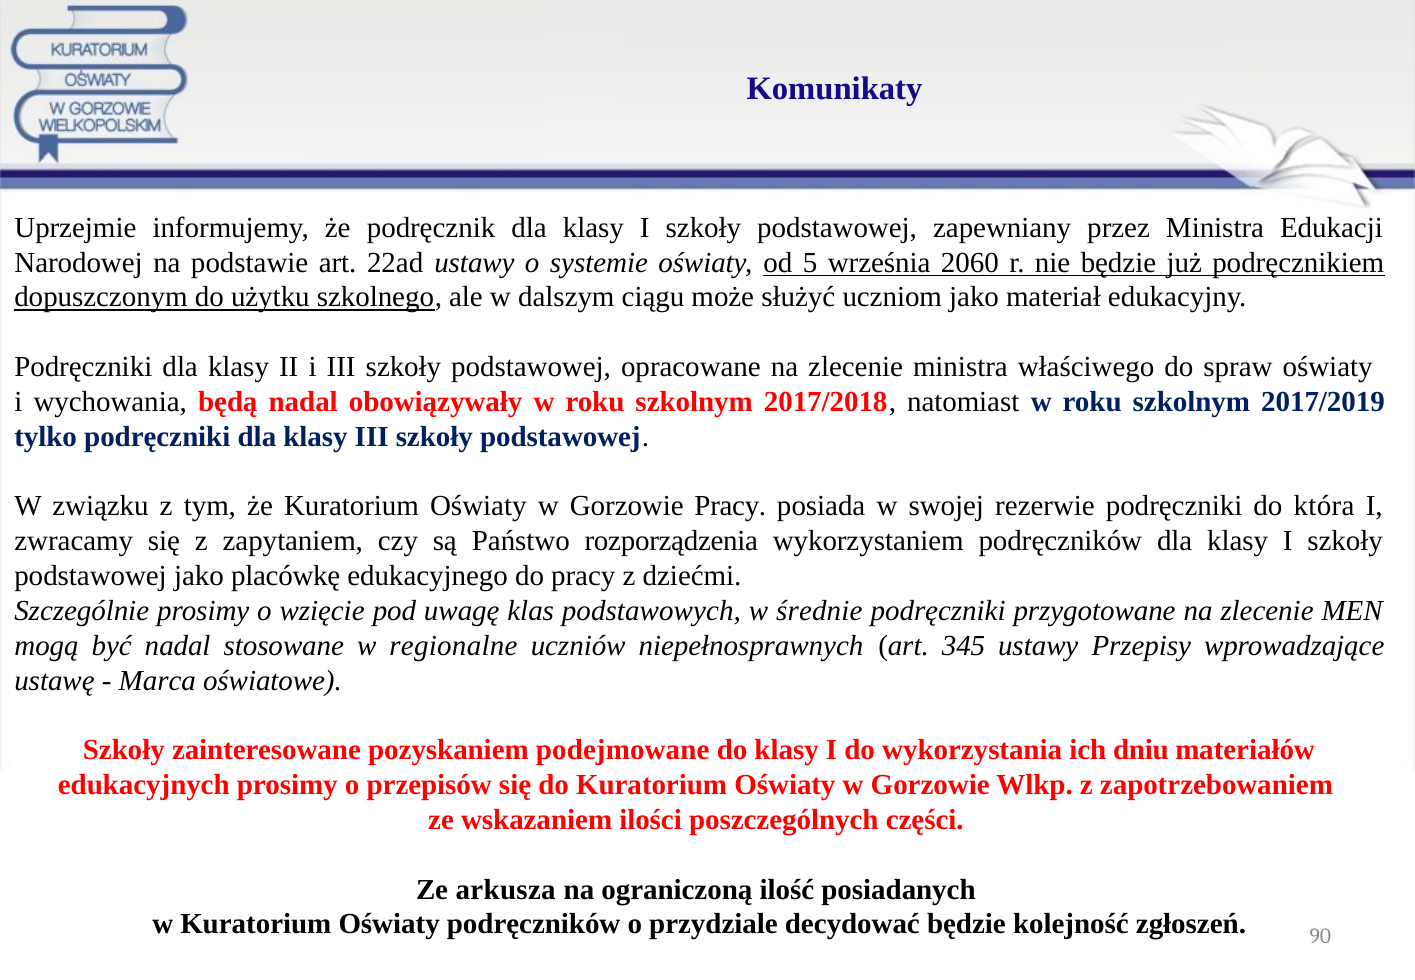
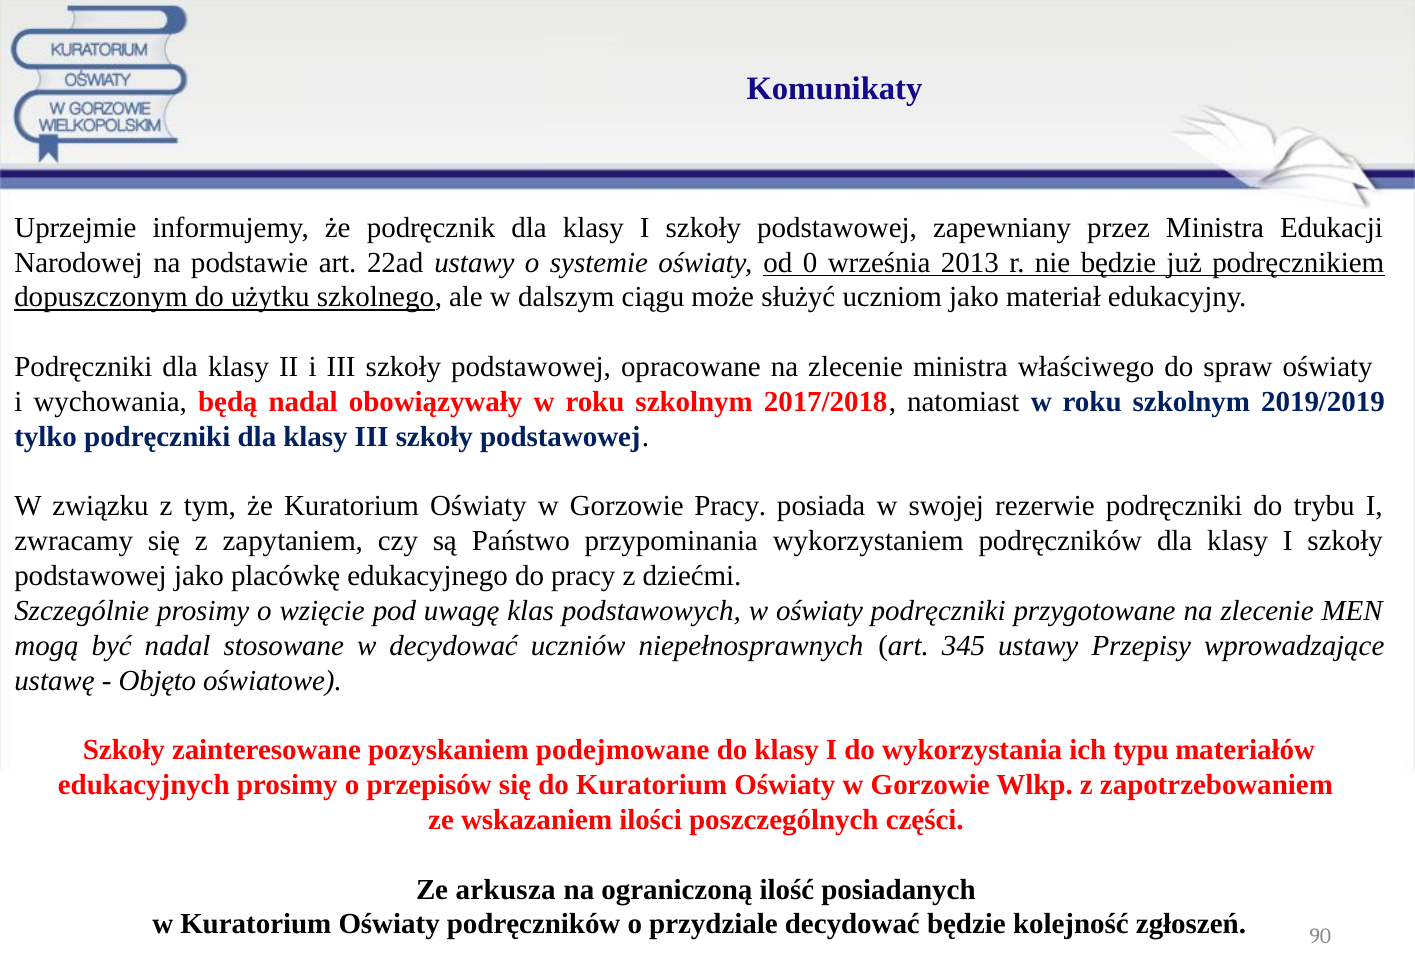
5: 5 -> 0
2060: 2060 -> 2013
2017/2019: 2017/2019 -> 2019/2019
która: która -> trybu
rozporządzenia: rozporządzenia -> przypominania
w średnie: średnie -> oświaty
w regionalne: regionalne -> decydować
Marca: Marca -> Objęto
dniu: dniu -> typu
